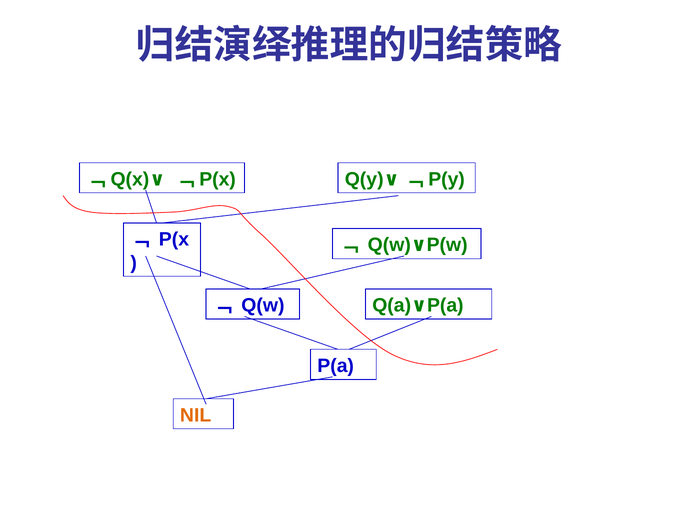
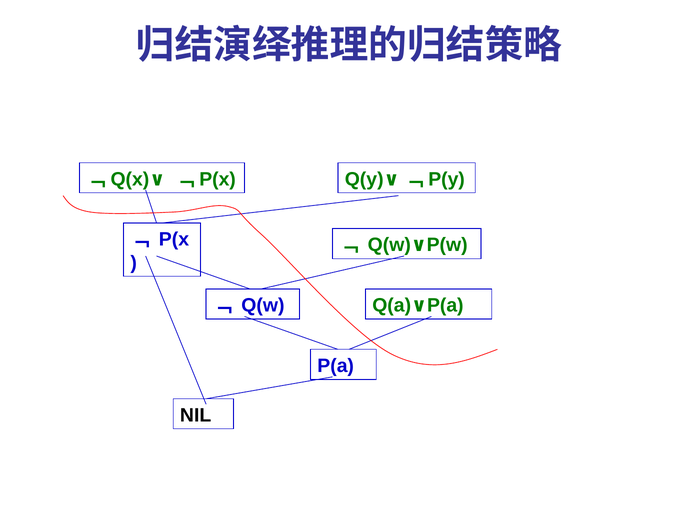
NIL colour: orange -> black
